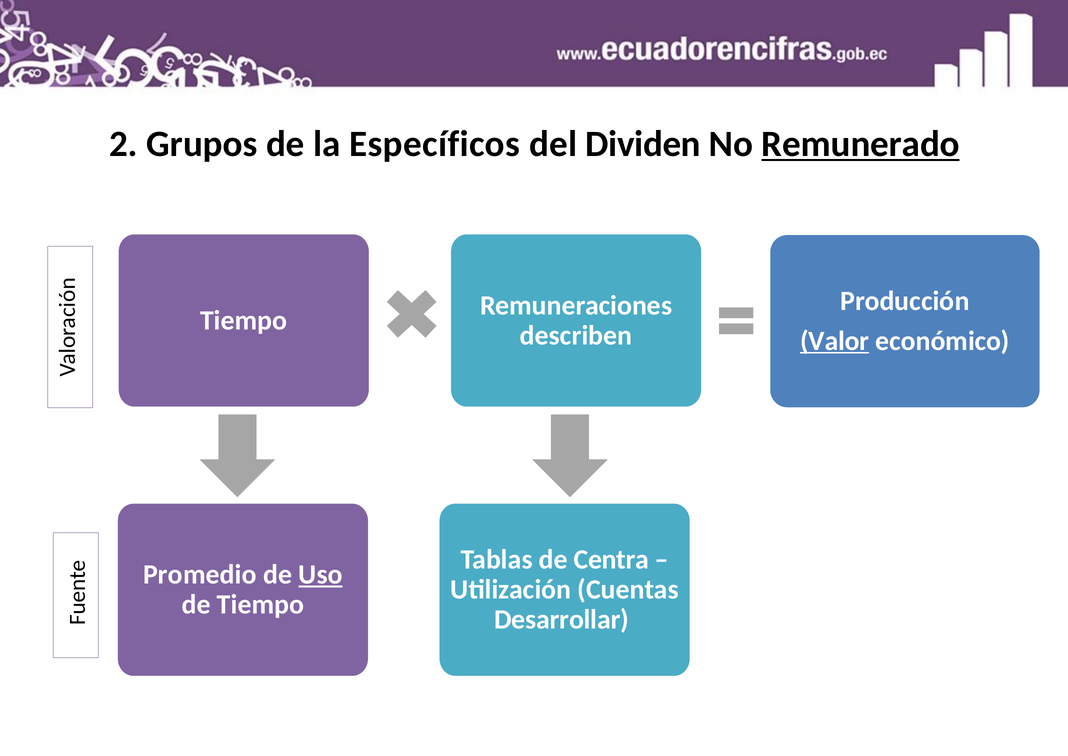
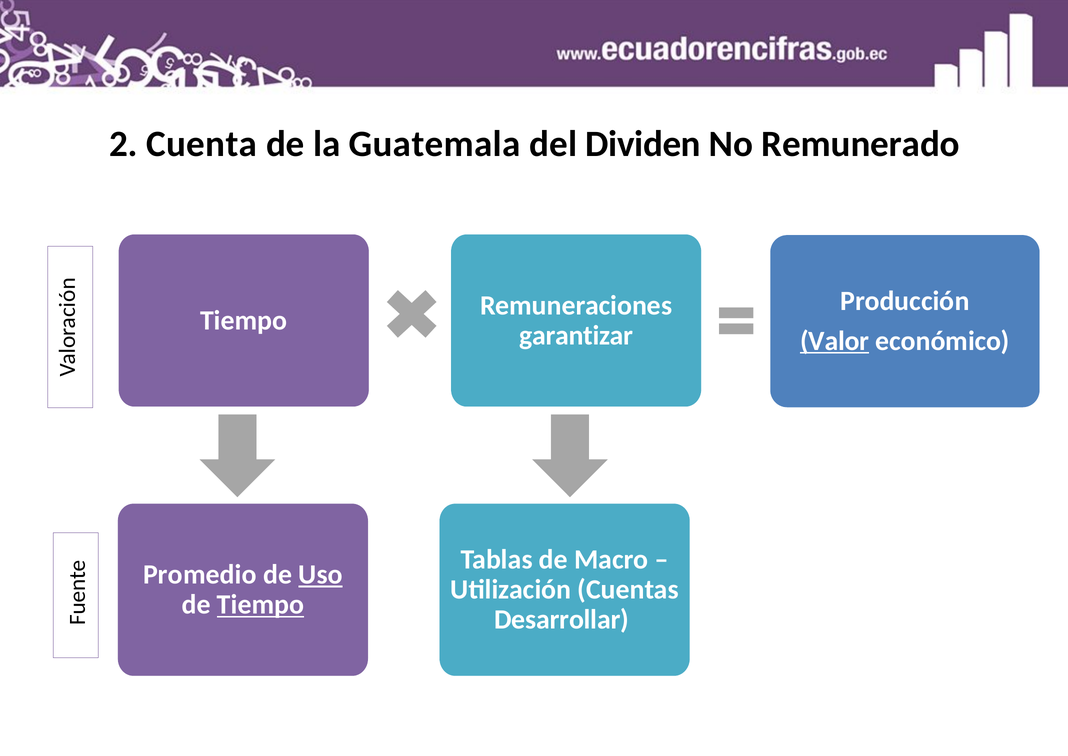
Grupos: Grupos -> Cuenta
Específicos: Específicos -> Guatemala
Remunerado underline: present -> none
describen: describen -> garantizar
Centra: Centra -> Macro
Tiempo at (260, 604) underline: none -> present
